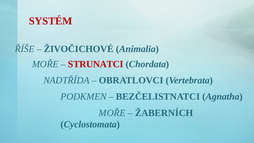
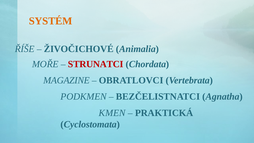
SYSTÉM colour: red -> orange
NADTŘÍDA: NADTŘÍDA -> MAGAZINE
MOŘE at (112, 113): MOŘE -> KMEN
ŽABERNÍCH: ŽABERNÍCH -> PRAKTICKÁ
